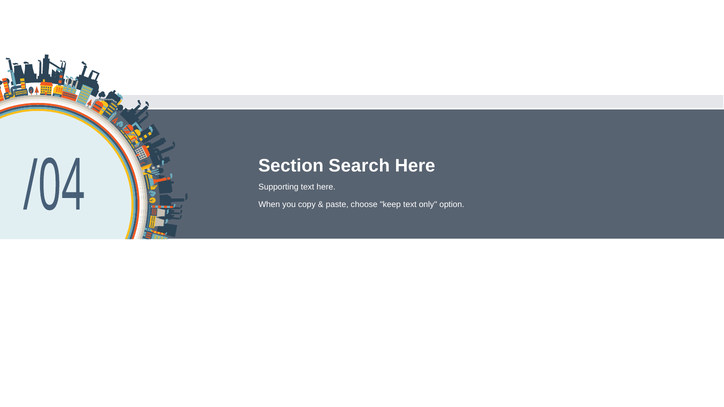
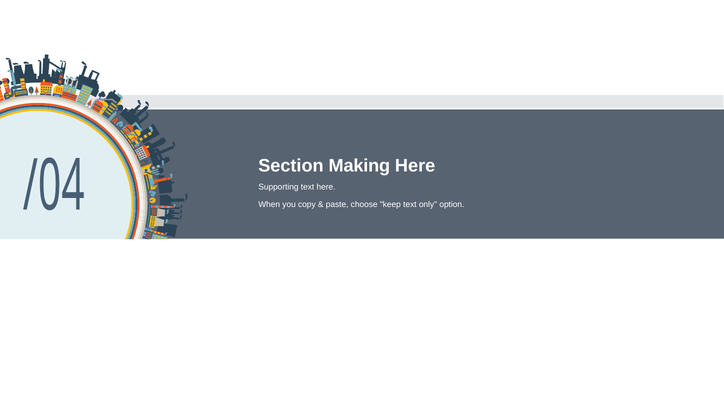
Search: Search -> Making
